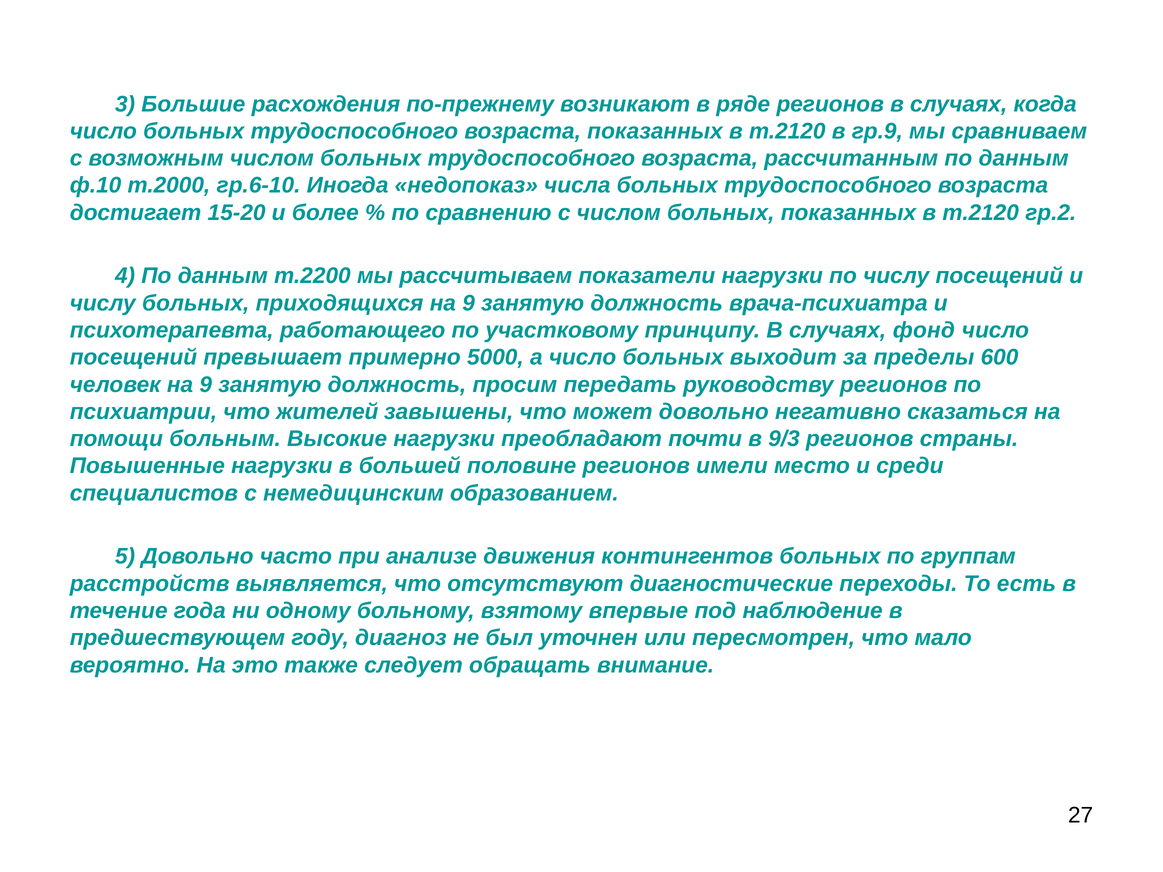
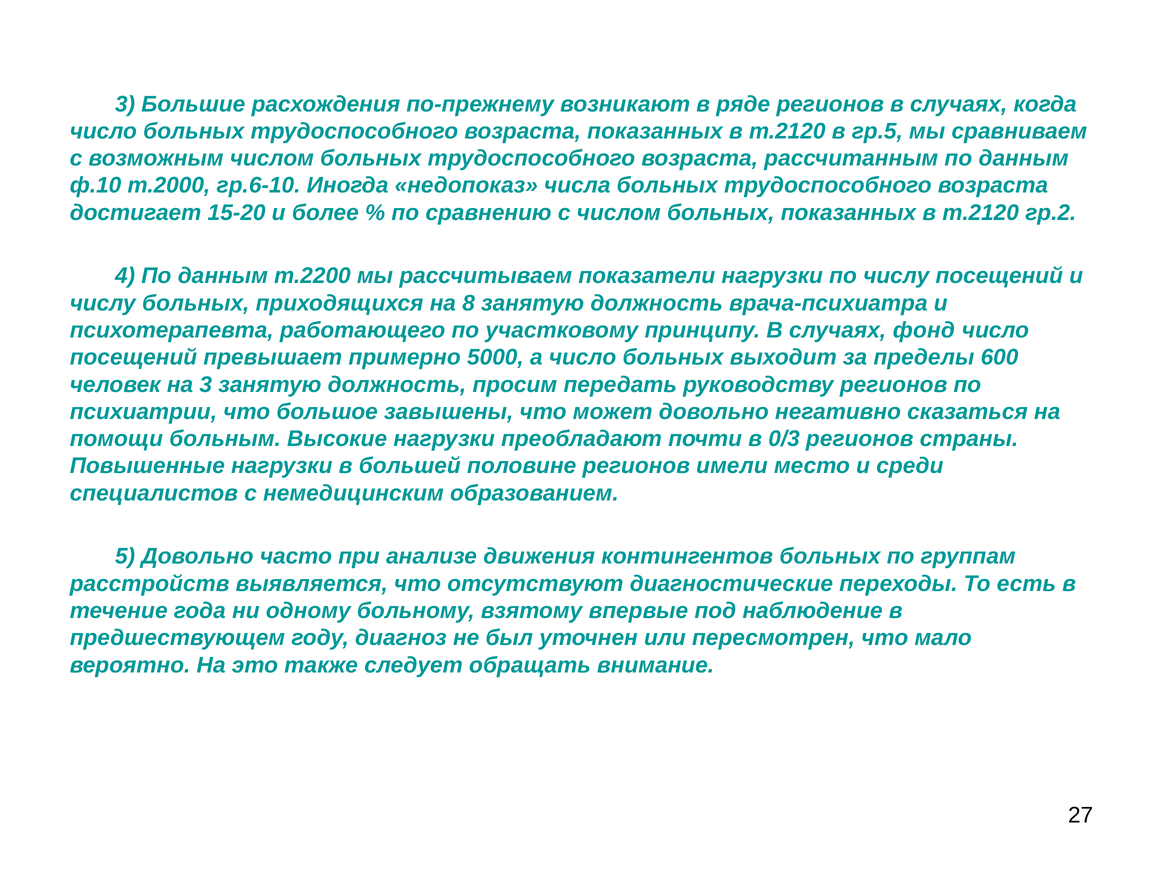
гр.9: гр.9 -> гр.5
приходящихся на 9: 9 -> 8
человек на 9: 9 -> 3
жителей: жителей -> большое
9/3: 9/3 -> 0/3
